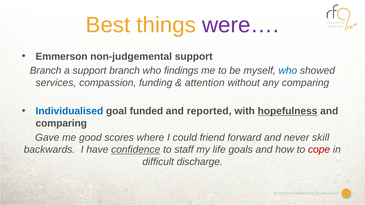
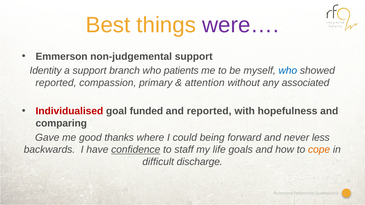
Branch at (46, 71): Branch -> Identity
findings: findings -> patients
services at (56, 83): services -> reported
funding: funding -> primary
any comparing: comparing -> associated
Individualised colour: blue -> red
hopefulness underline: present -> none
scores: scores -> thanks
friend: friend -> being
skill: skill -> less
cope colour: red -> orange
